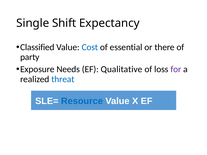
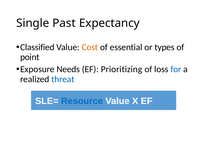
Shift: Shift -> Past
Cost colour: blue -> orange
there: there -> types
party: party -> point
Qualitative: Qualitative -> Prioritizing
for colour: purple -> blue
